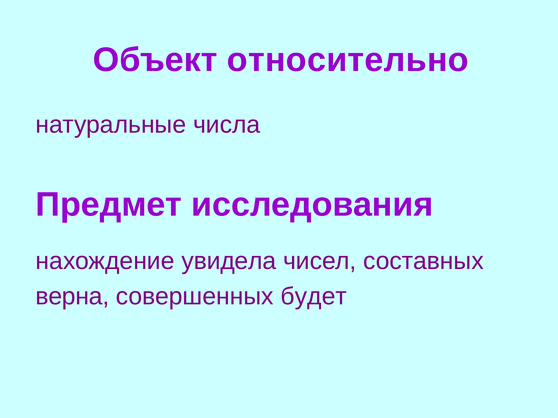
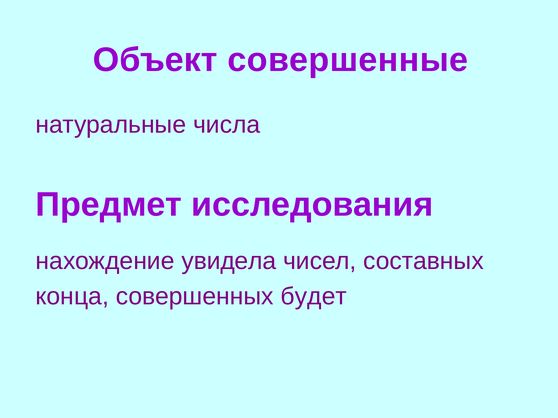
относительно: относительно -> совершенные
верна: верна -> конца
